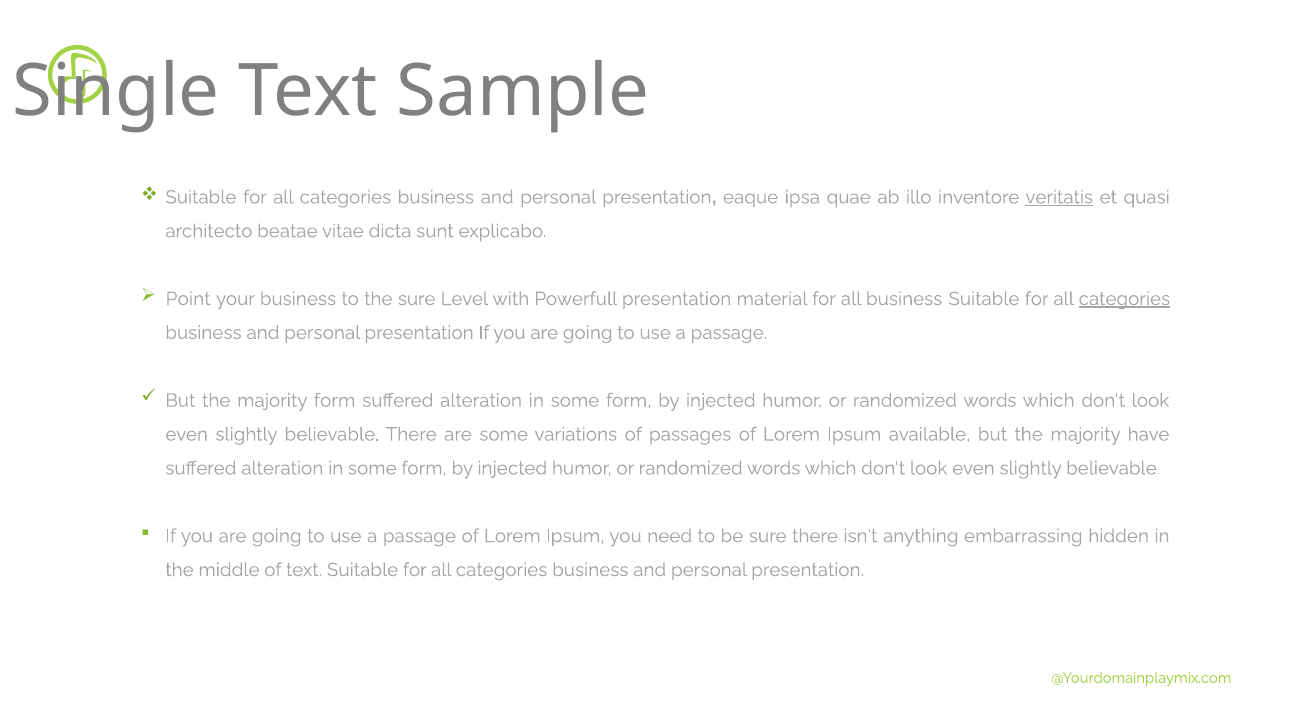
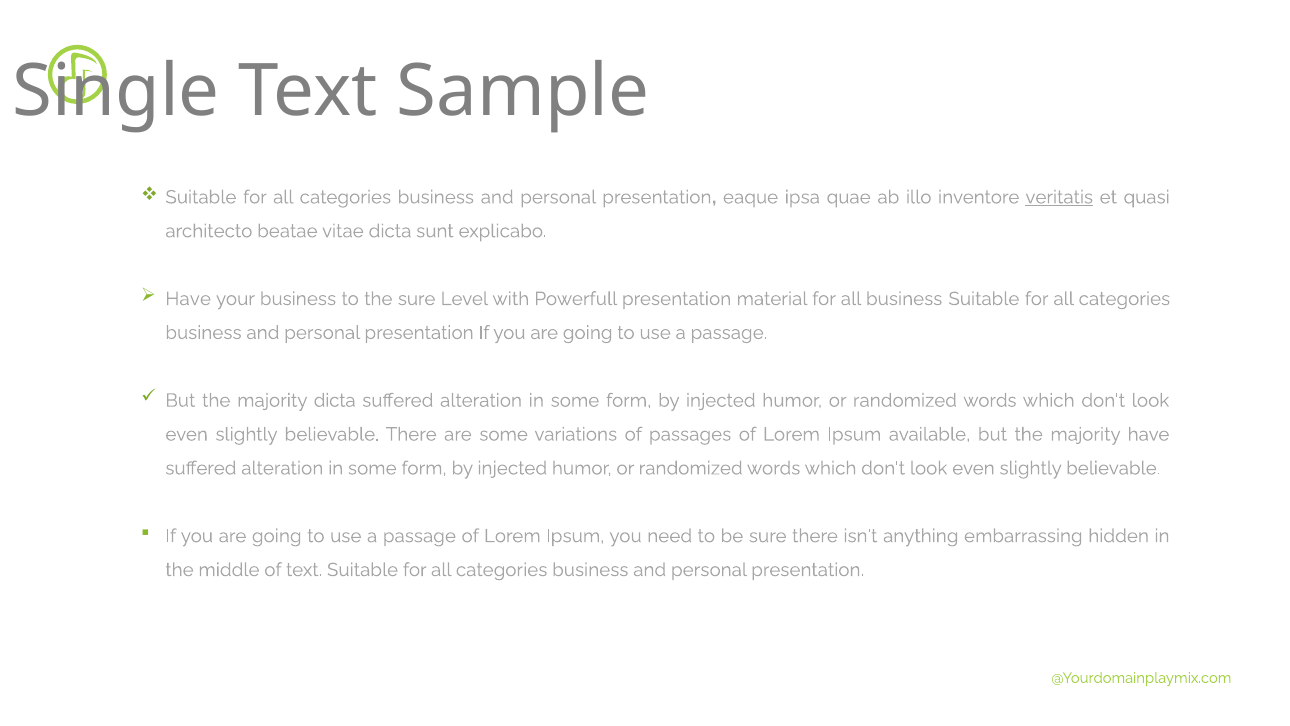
Point at (188, 299): Point -> Have
categories at (1124, 299) underline: present -> none
majority form: form -> dicta
